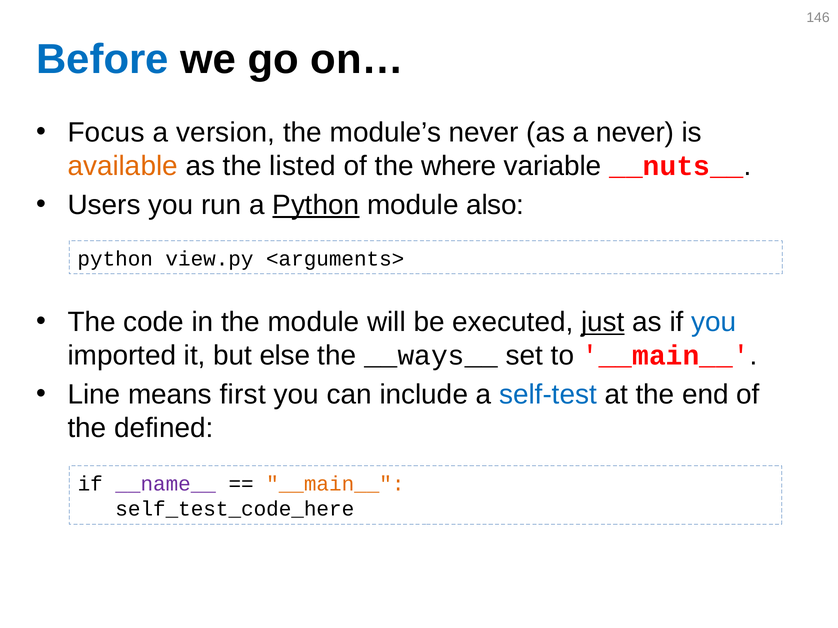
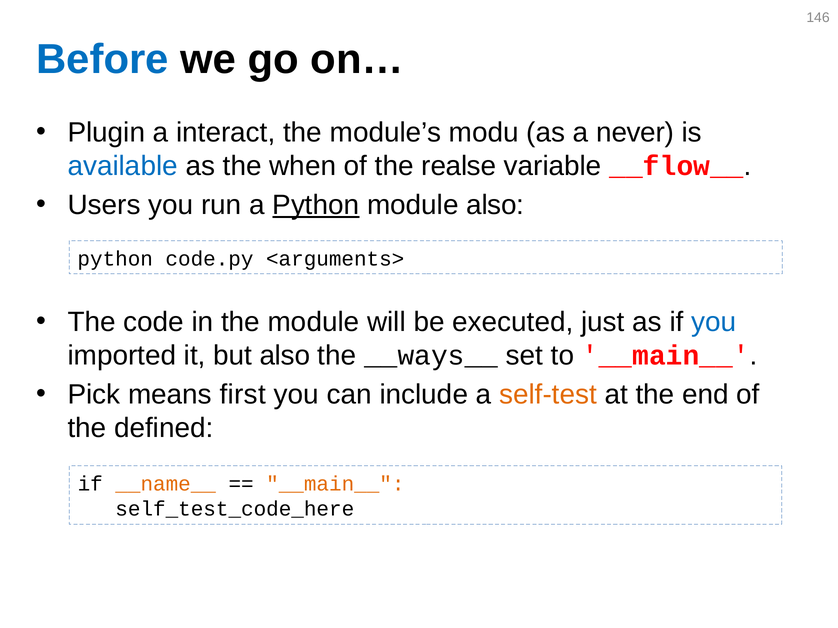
Focus: Focus -> Plugin
version: version -> interact
module’s never: never -> modu
available colour: orange -> blue
listed: listed -> when
where: where -> realse
__nuts__: __nuts__ -> __flow__
view.py: view.py -> code.py
just underline: present -> none
but else: else -> also
Line: Line -> Pick
self-test colour: blue -> orange
__name__ colour: purple -> orange
